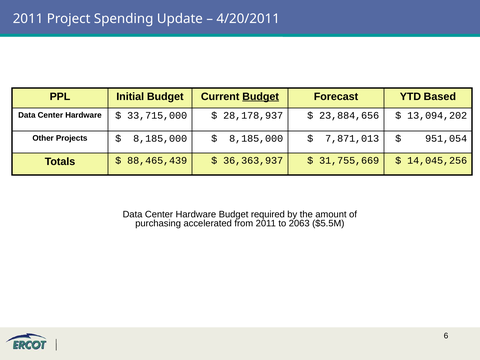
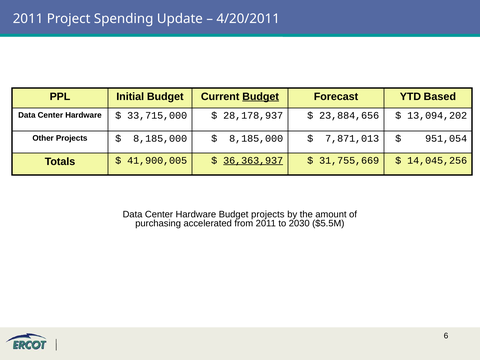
88,465,439: 88,465,439 -> 41,900,005
36,363,937 underline: none -> present
Budget required: required -> projects
2063: 2063 -> 2030
